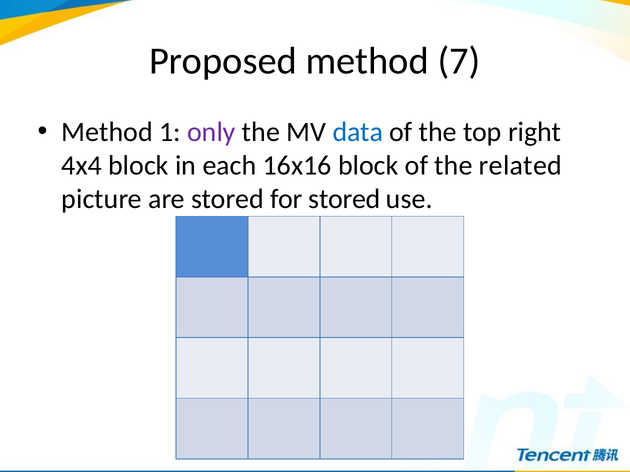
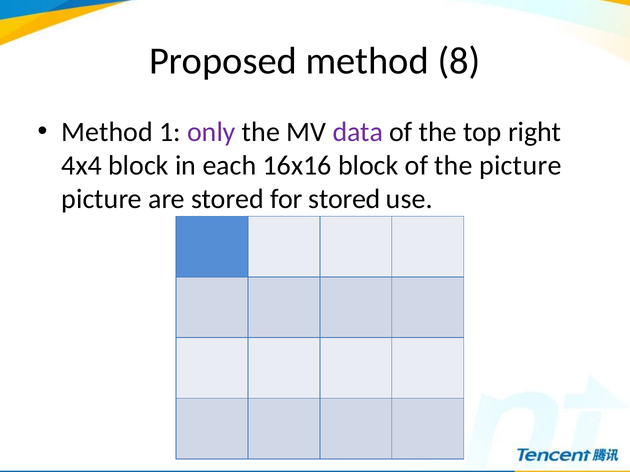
7: 7 -> 8
data colour: blue -> purple
the related: related -> picture
